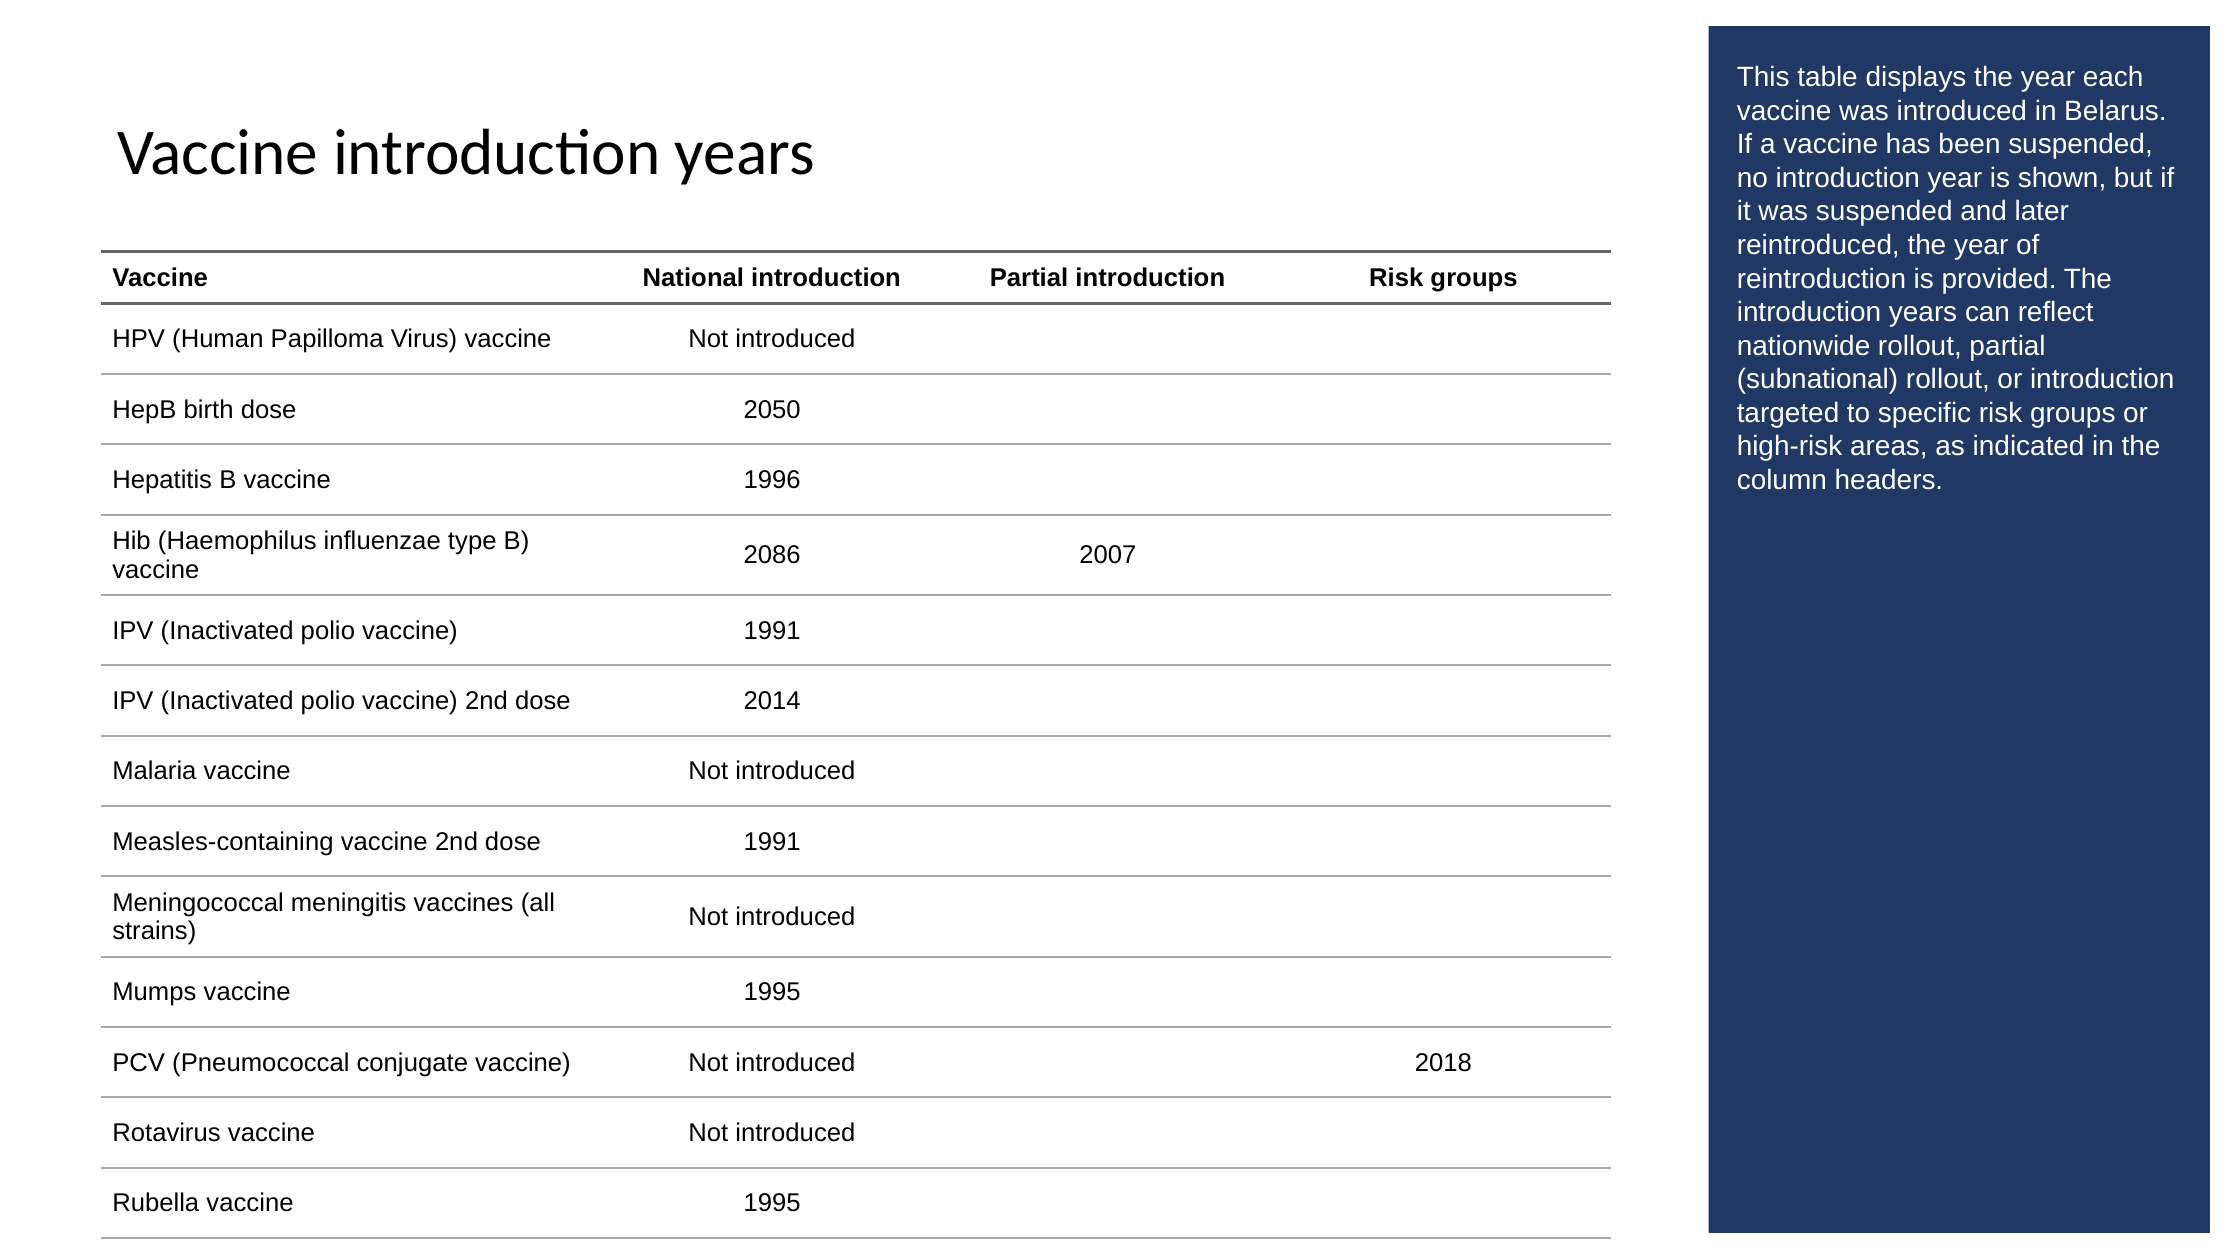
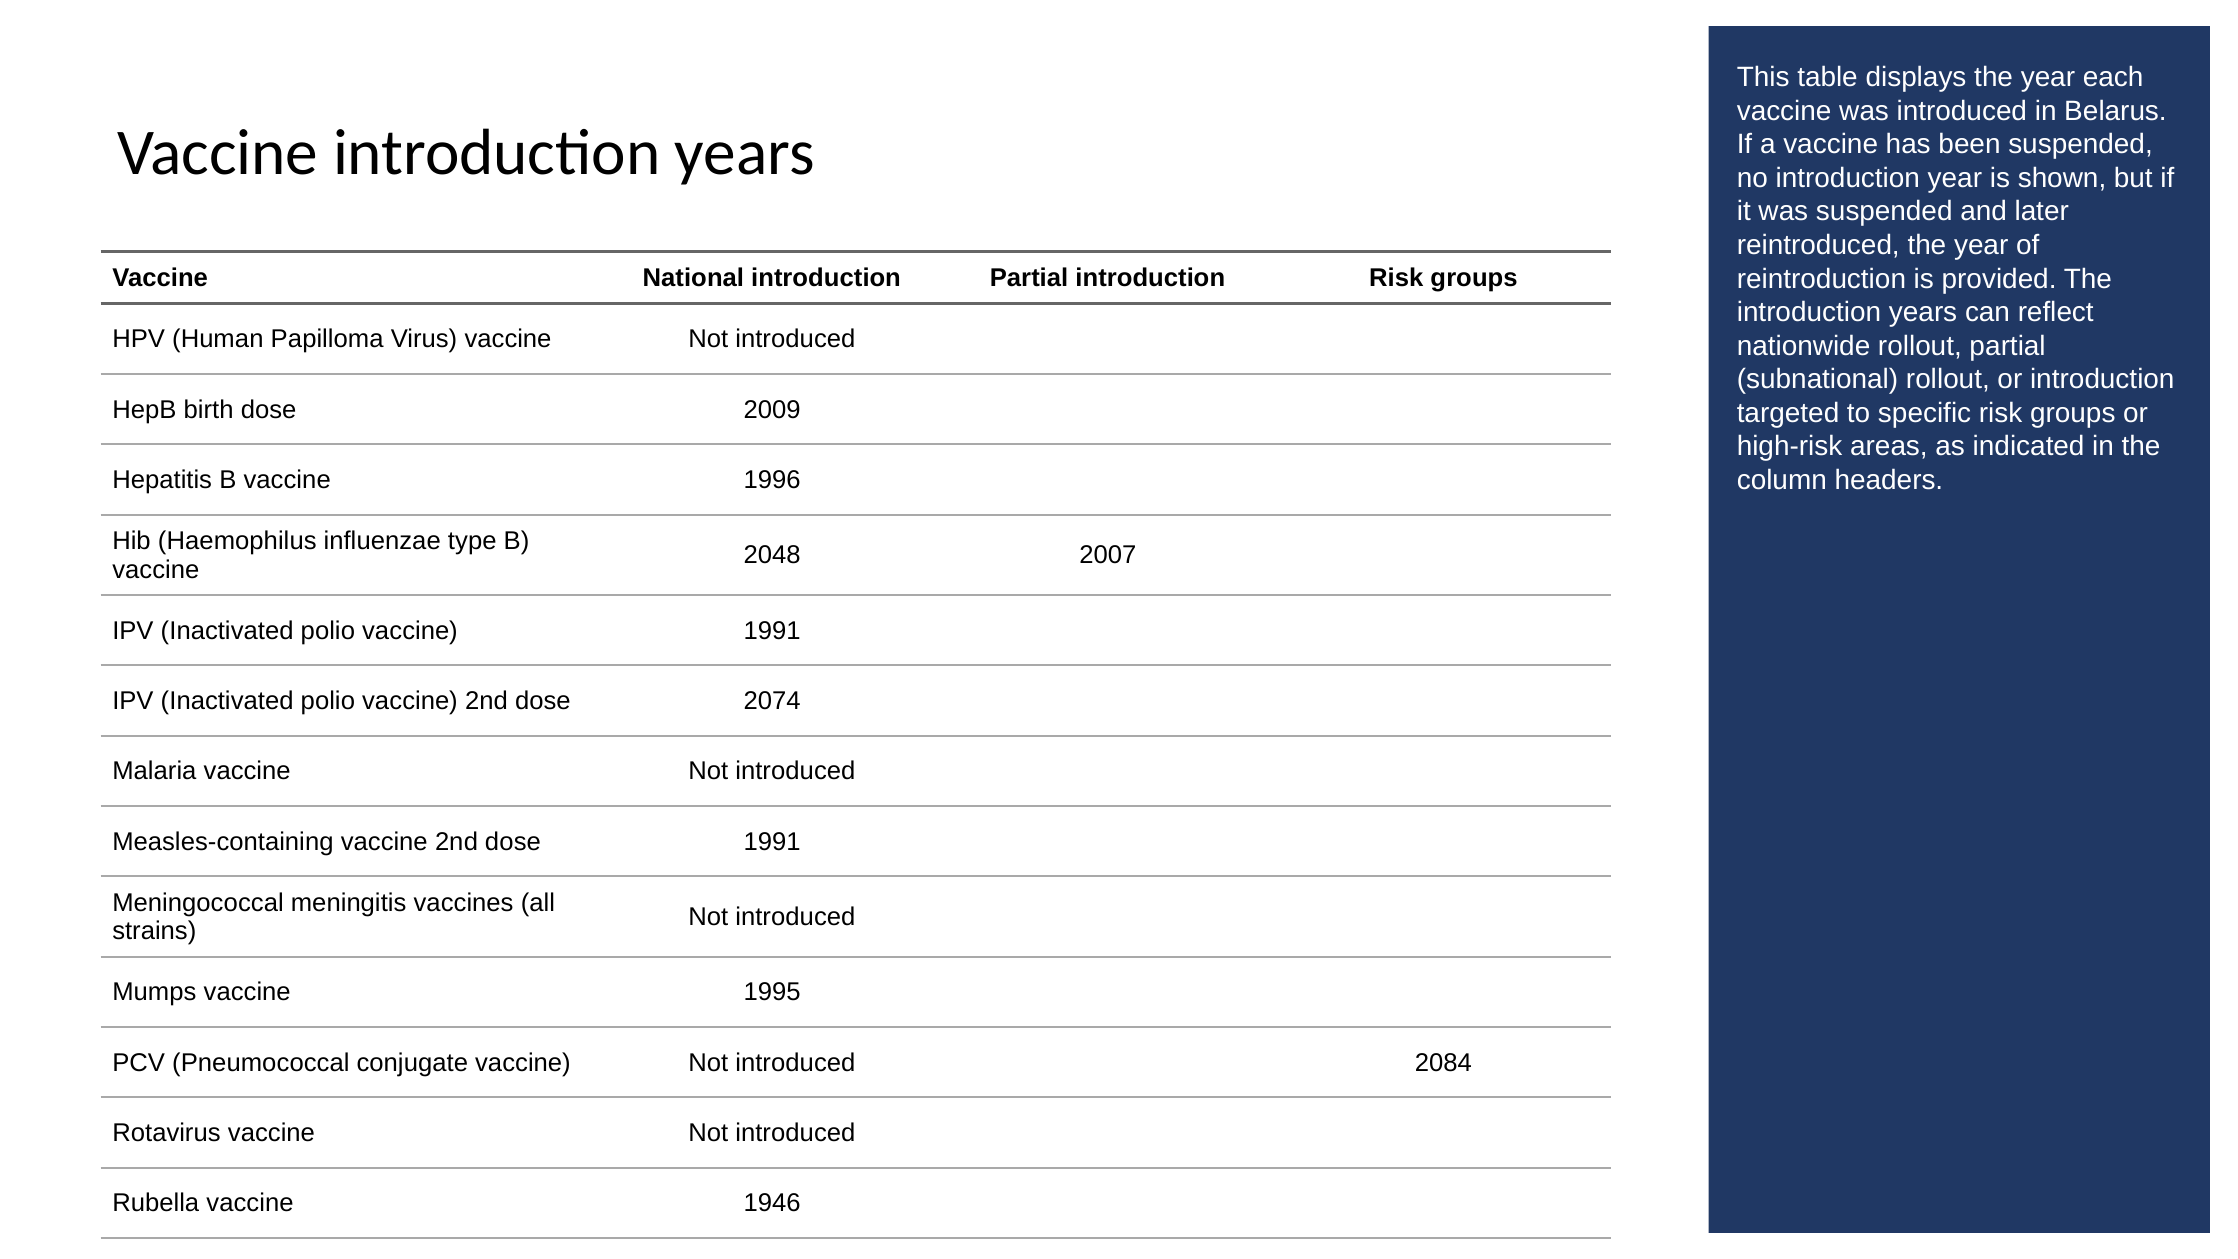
2050: 2050 -> 2009
2086: 2086 -> 2048
2014: 2014 -> 2074
2018: 2018 -> 2084
Rubella vaccine 1995: 1995 -> 1946
